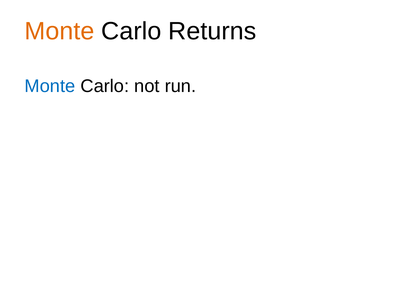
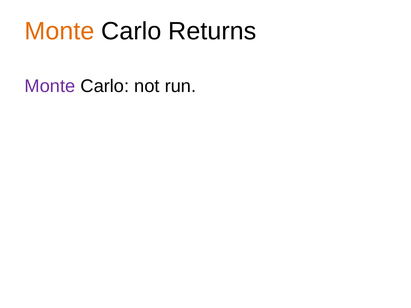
Monte at (50, 86) colour: blue -> purple
